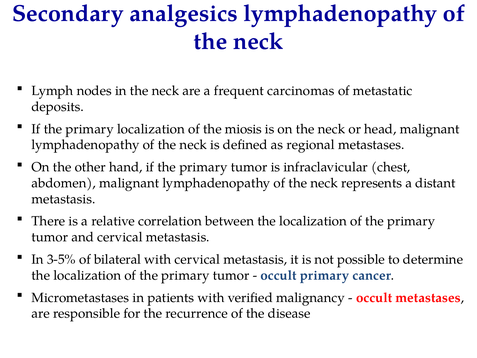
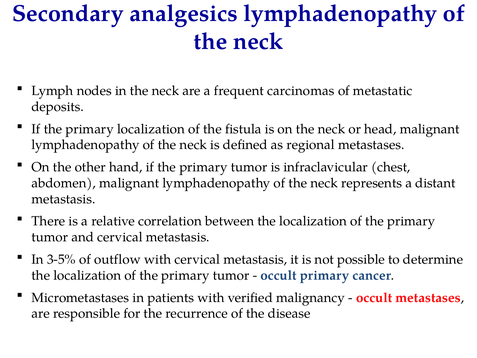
miosis: miosis -> fistula
bilateral: bilateral -> outflow
